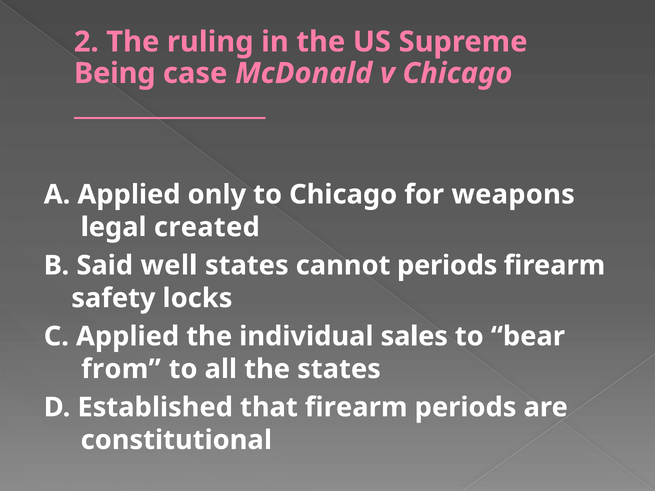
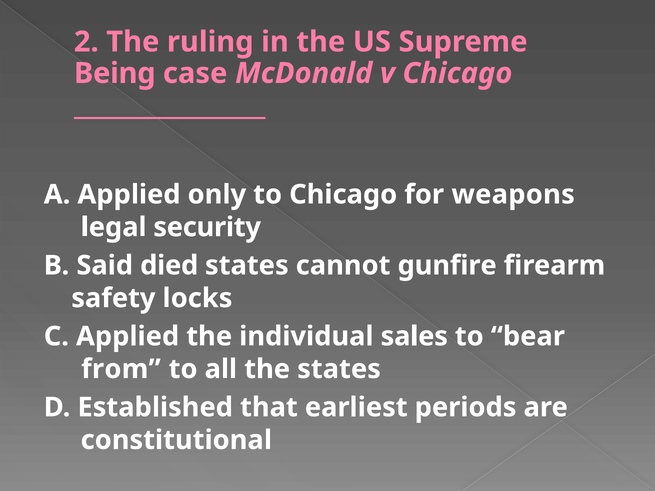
created: created -> security
well: well -> died
cannot periods: periods -> gunfire
that firearm: firearm -> earliest
